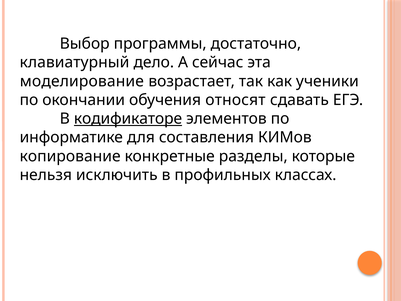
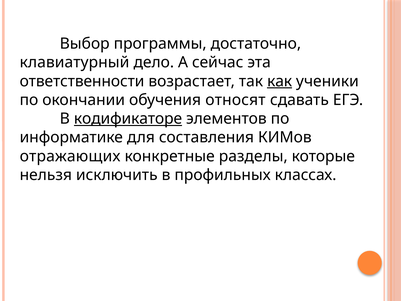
моделирование: моделирование -> ответственности
как underline: none -> present
копирование: копирование -> отражающих
